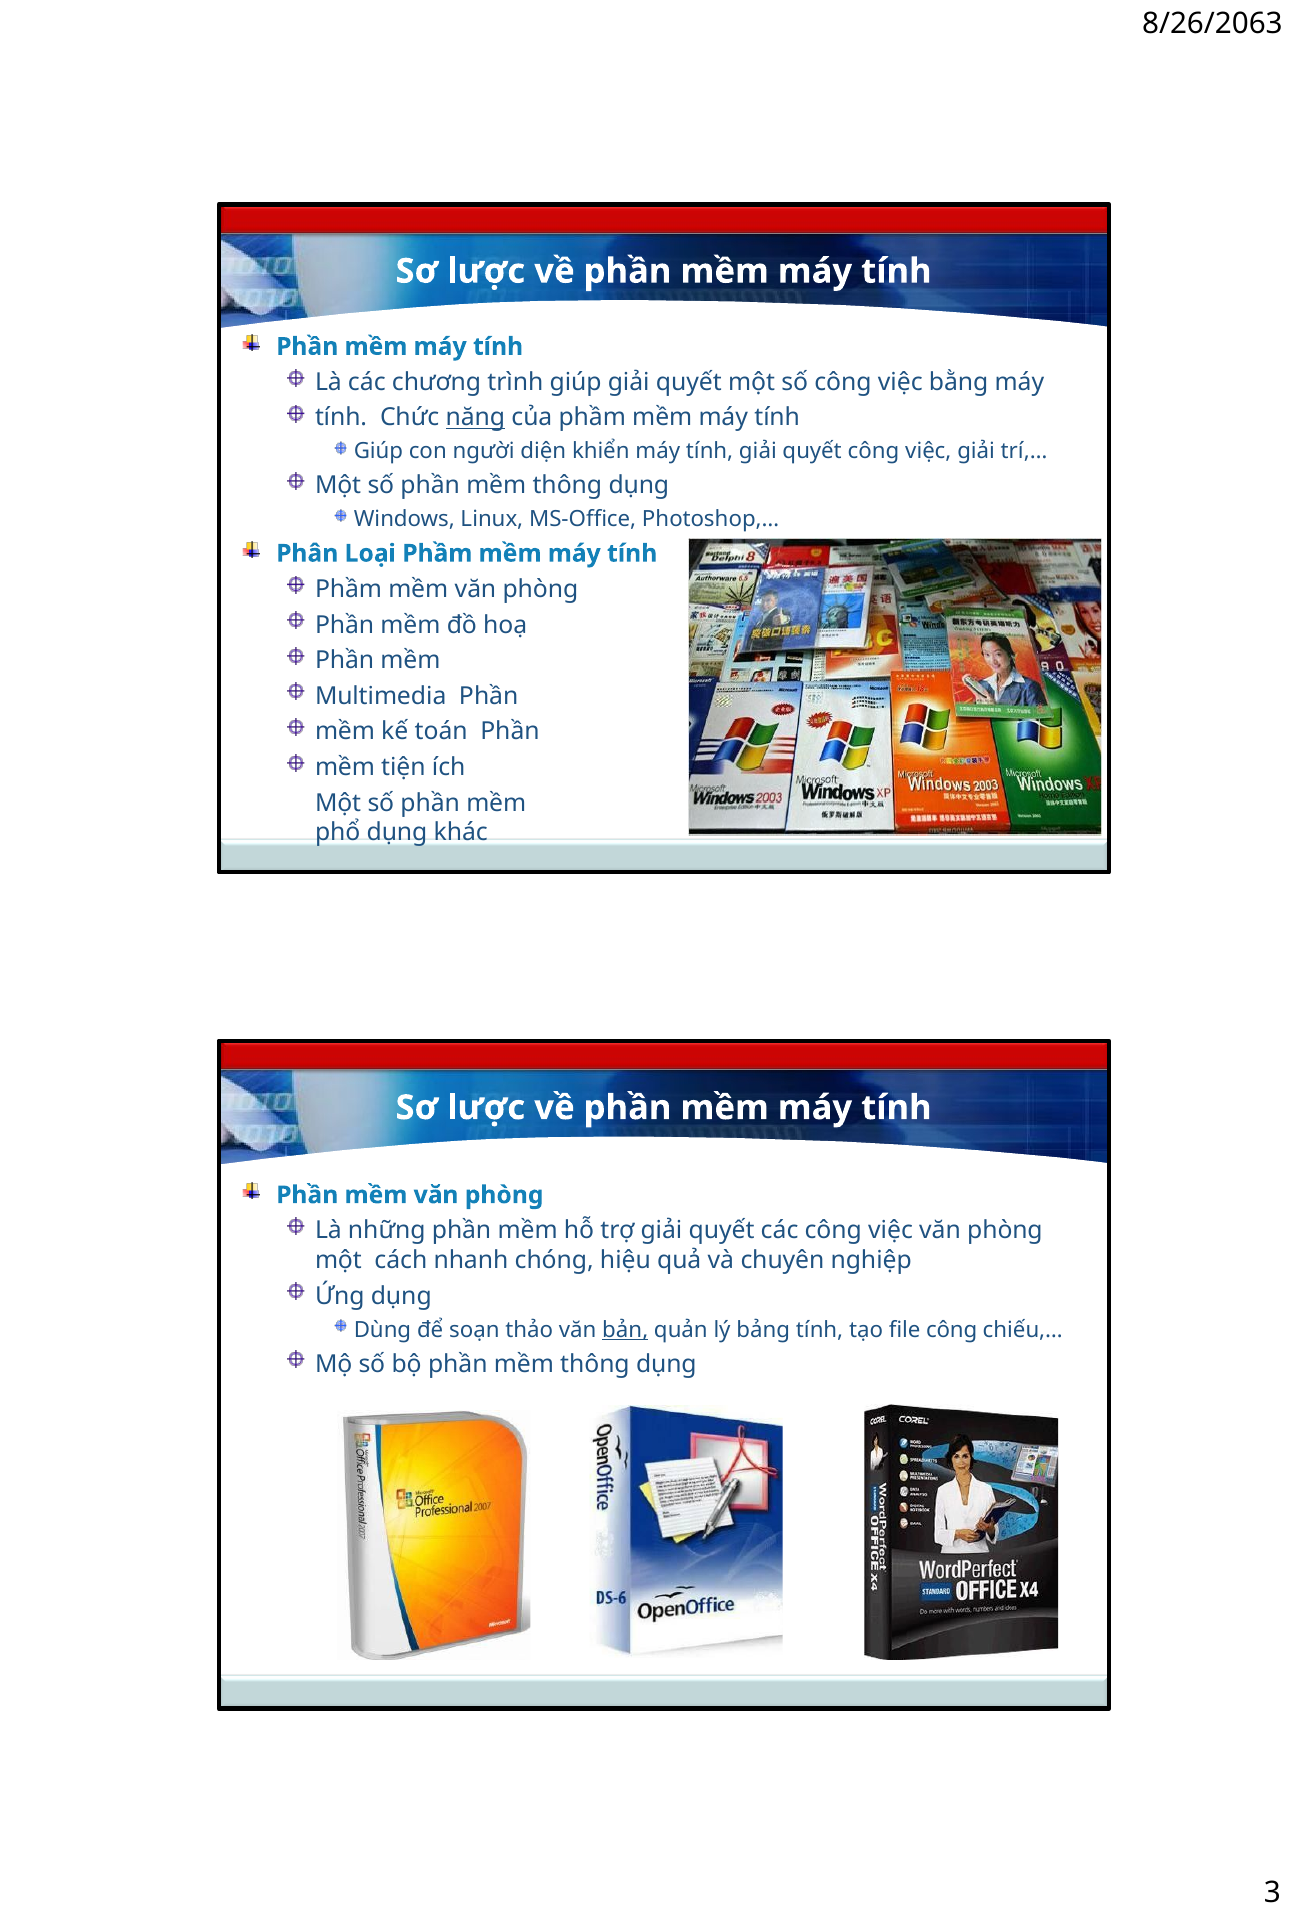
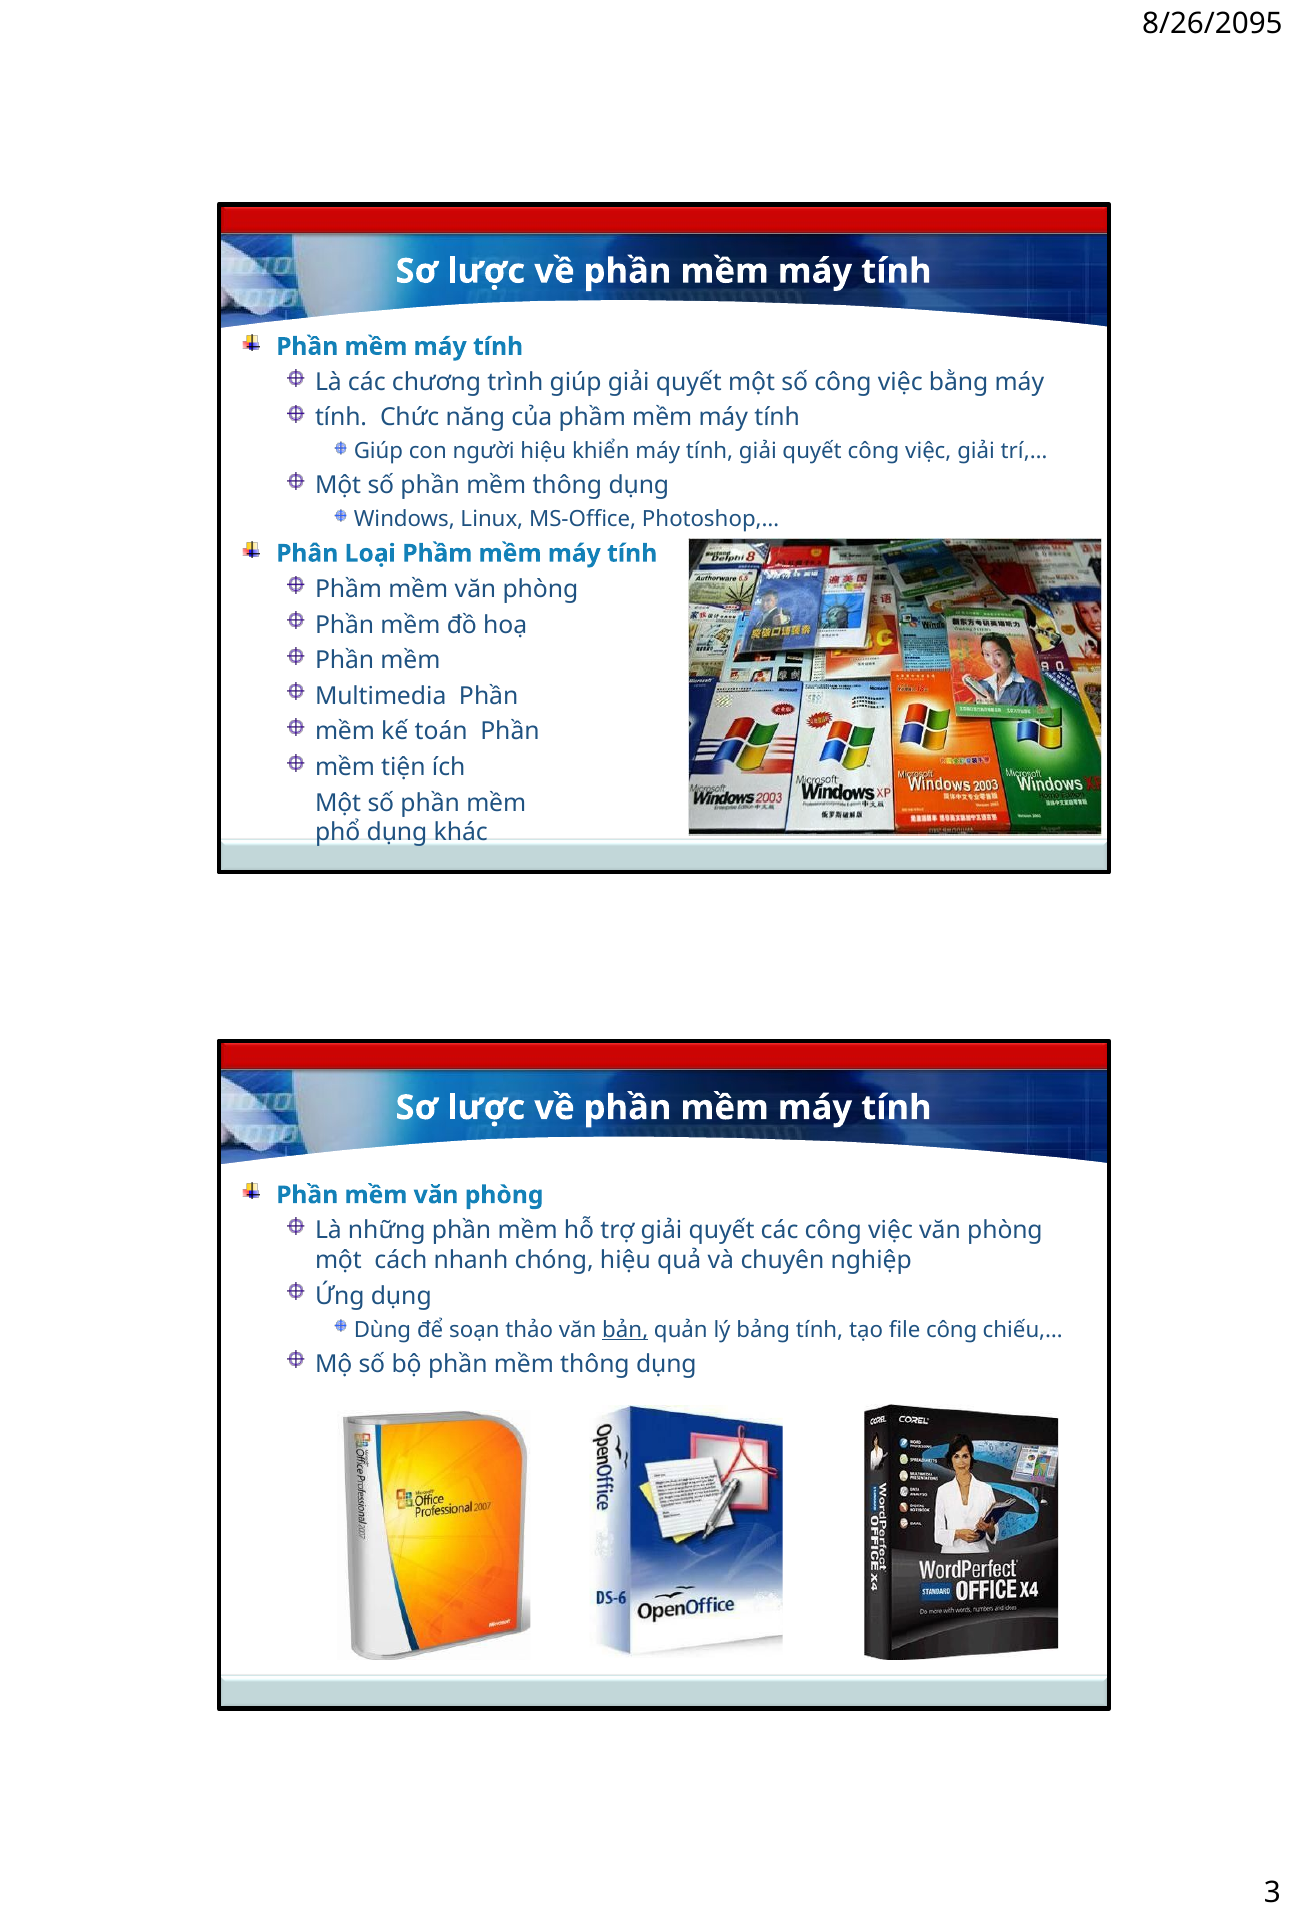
8/26/2063: 8/26/2063 -> 8/26/2095
năng underline: present -> none
người diện: diện -> hiệu
